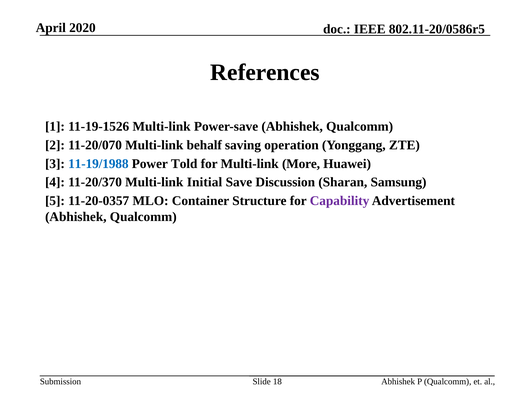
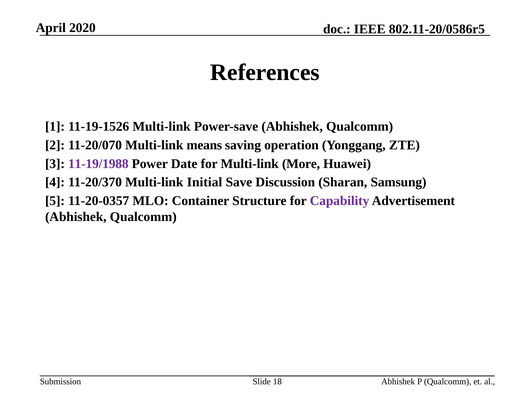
behalf: behalf -> means
11-19/1988 colour: blue -> purple
Told: Told -> Date
